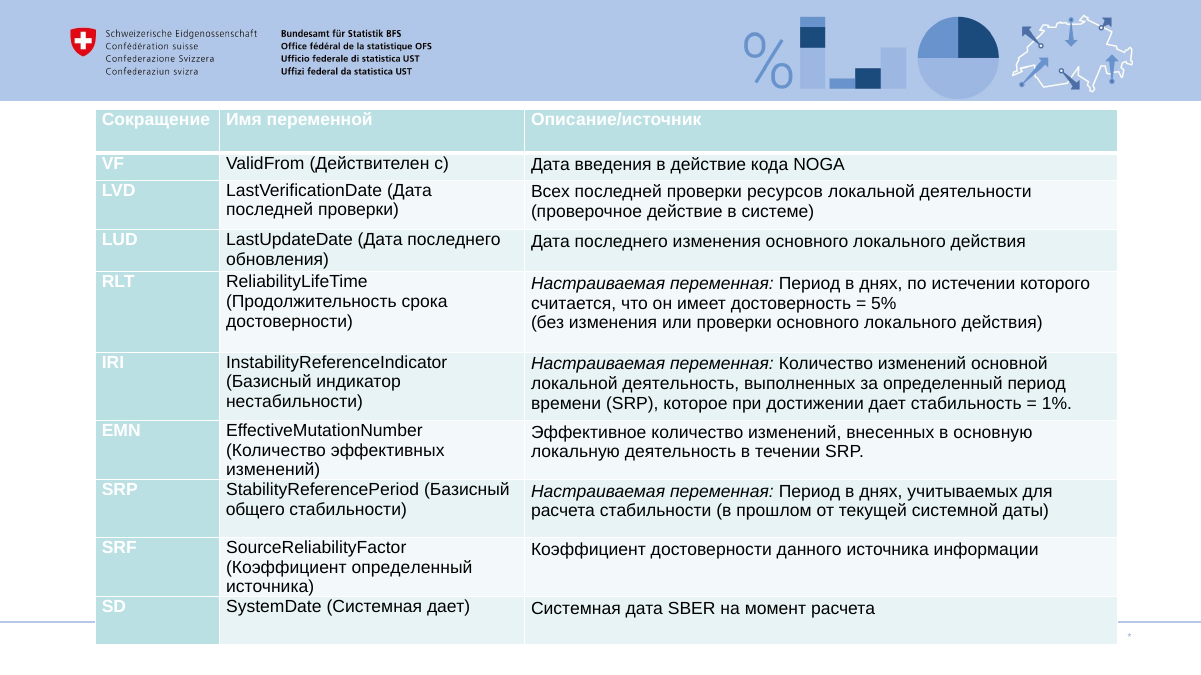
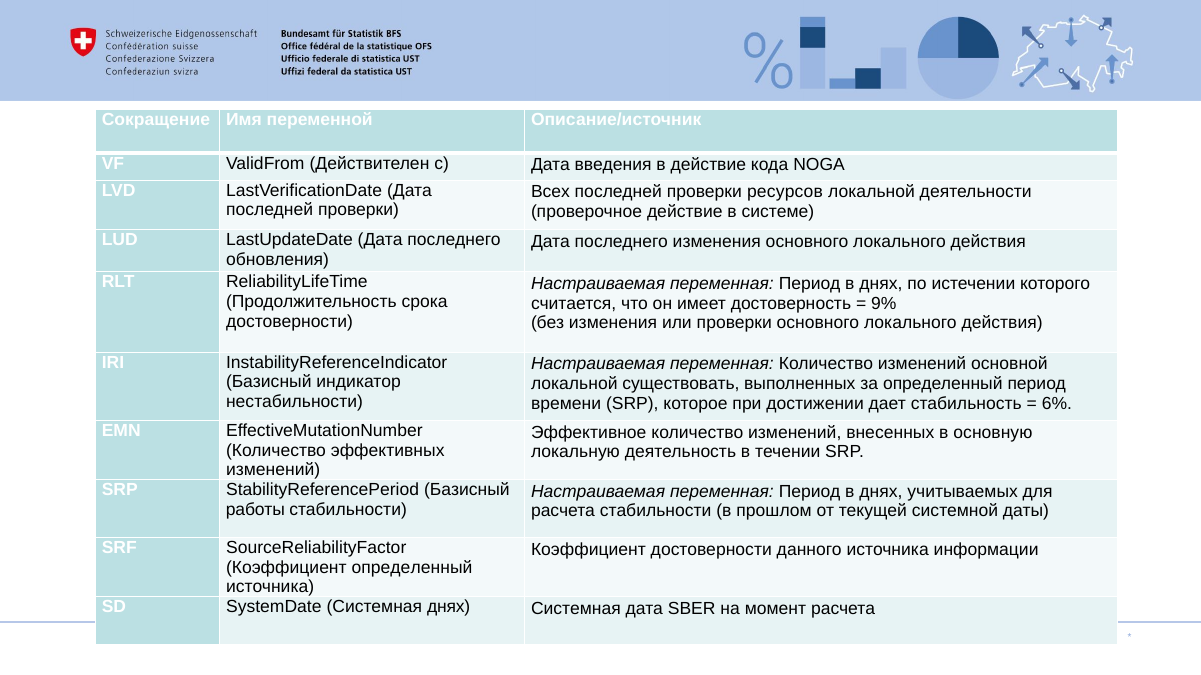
5%: 5% -> 9%
локальной деятельность: деятельность -> существовать
1%: 1% -> 6%
общего: общего -> работы
Системная дает: дает -> днях
